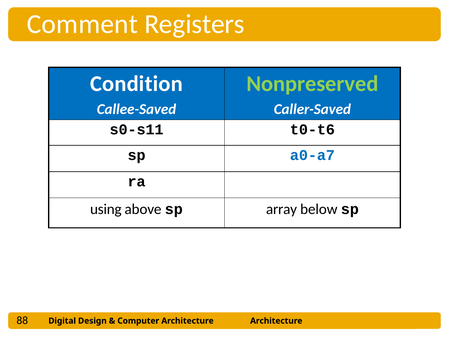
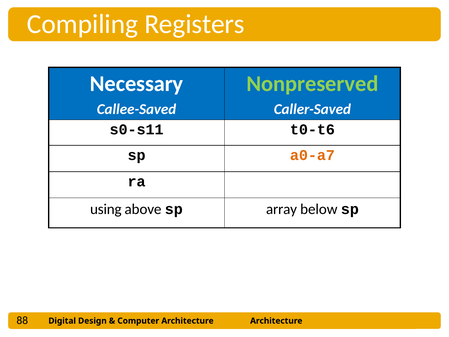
Comment: Comment -> Compiling
Condition: Condition -> Necessary
a0-a7 colour: blue -> orange
